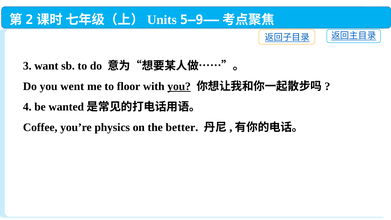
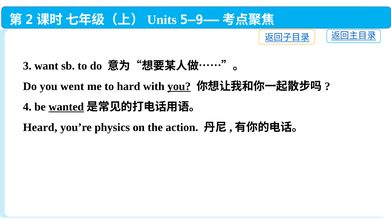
floor: floor -> hard
wanted underline: none -> present
Coffee: Coffee -> Heard
better: better -> action
